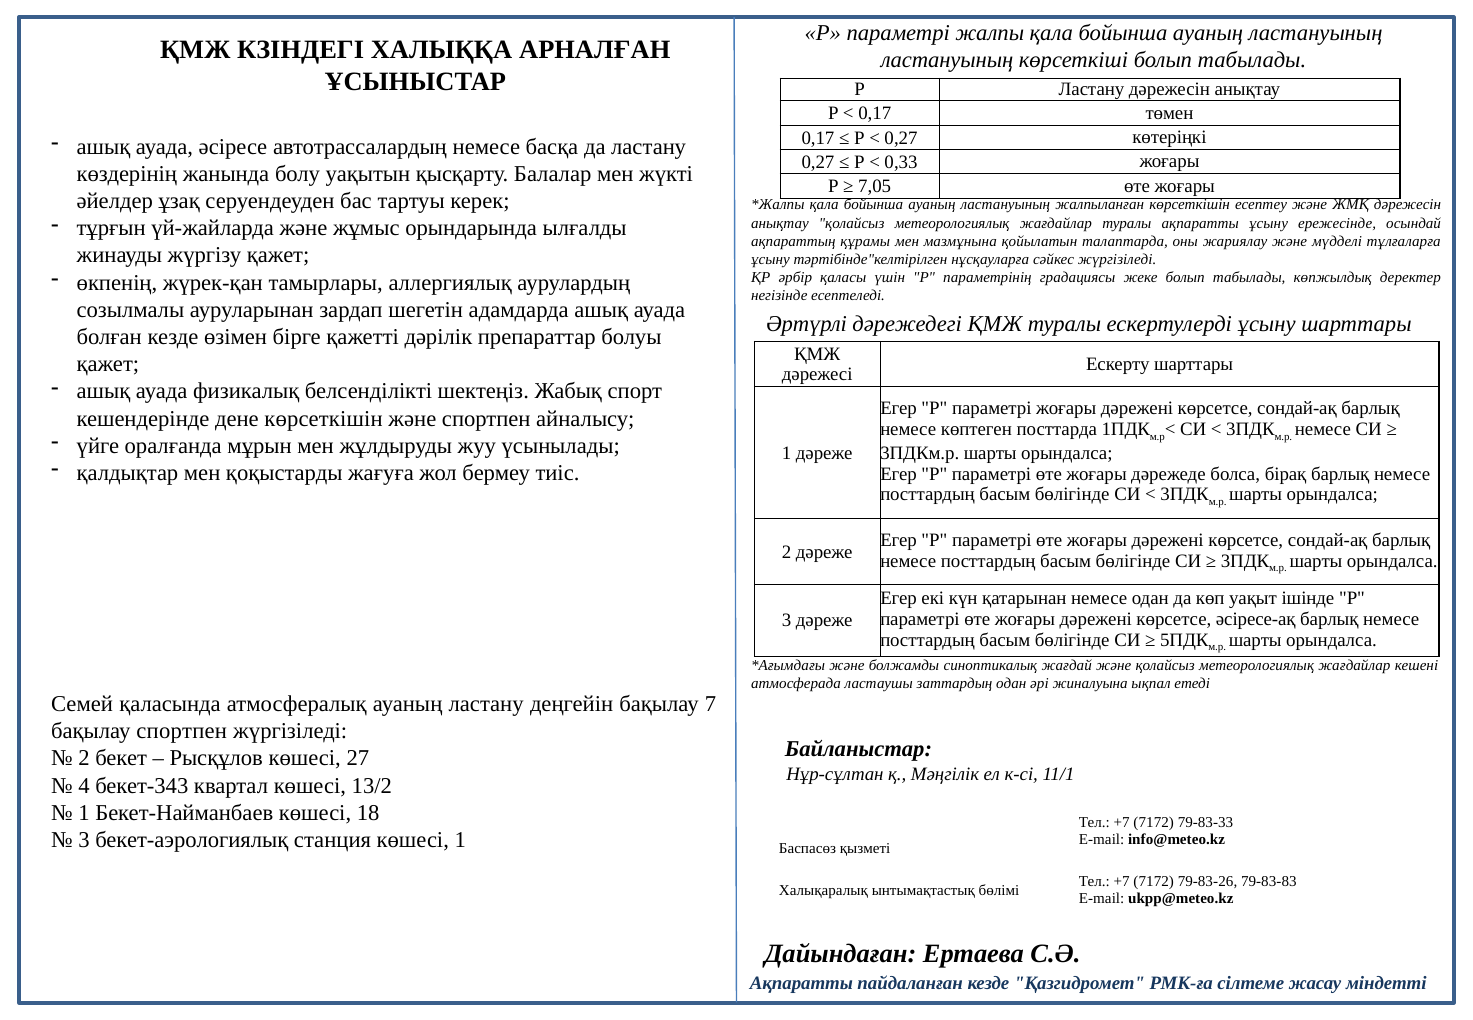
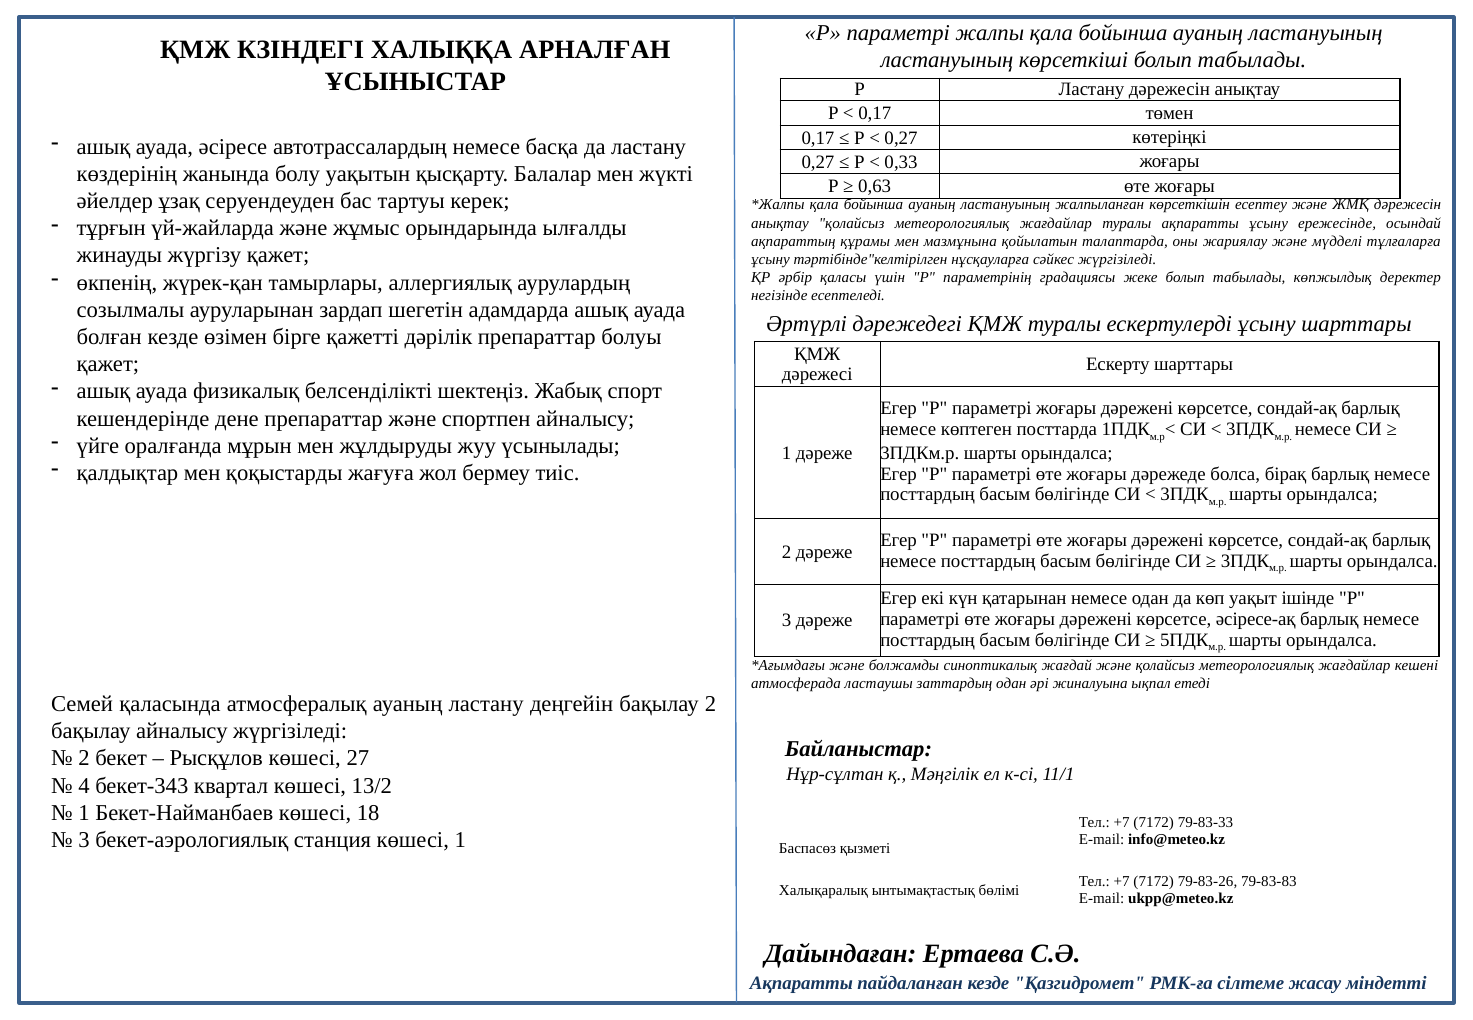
7,05: 7,05 -> 0,63
дене көрсеткішін: көрсеткішін -> препараттар
бақылау 7: 7 -> 2
бақылау спортпен: спортпен -> айналысу
